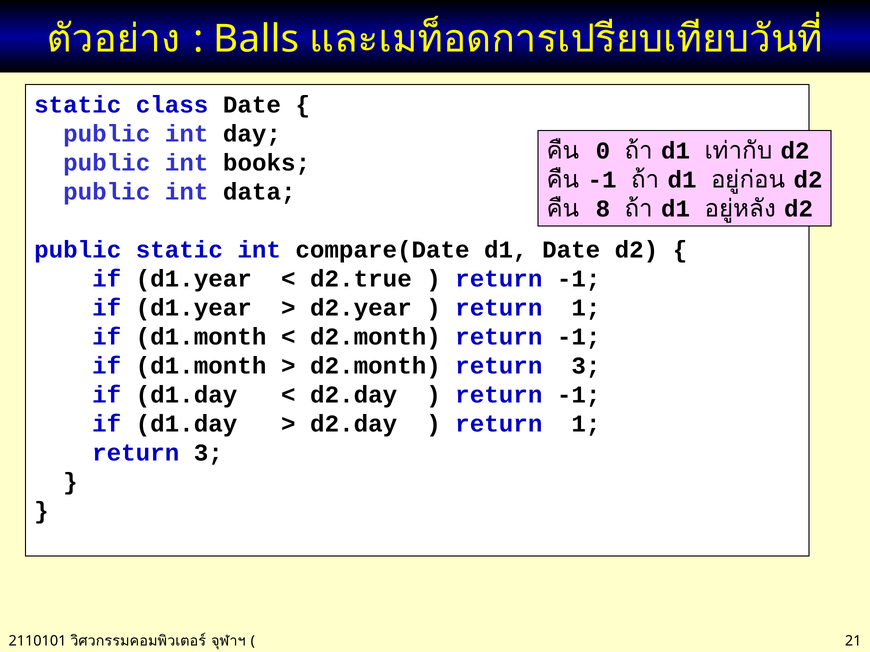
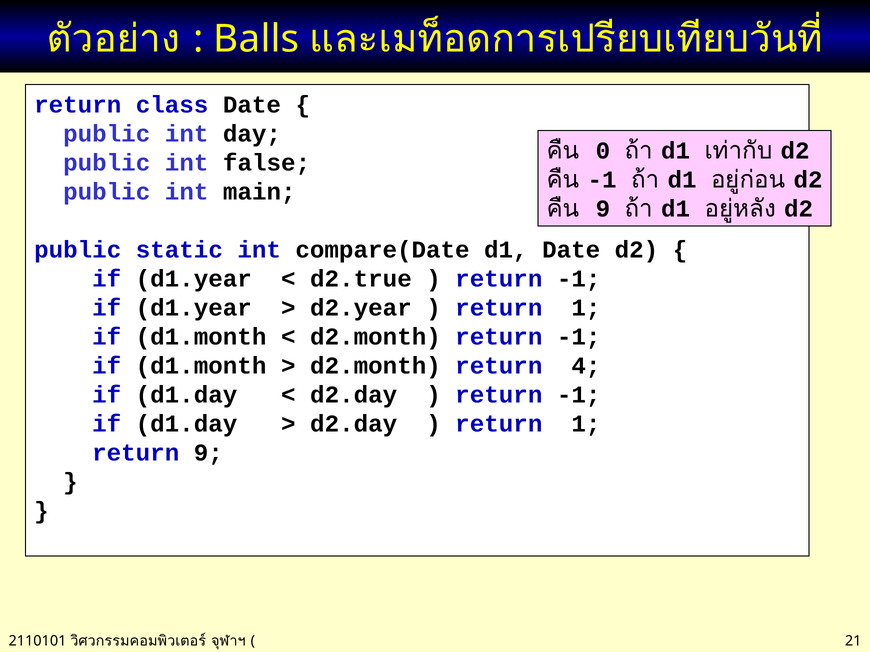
static at (78, 105): static -> return
books: books -> false
data: data -> main
8 at (603, 209): 8 -> 9
d2.month return 3: 3 -> 4
3 at (208, 453): 3 -> 9
